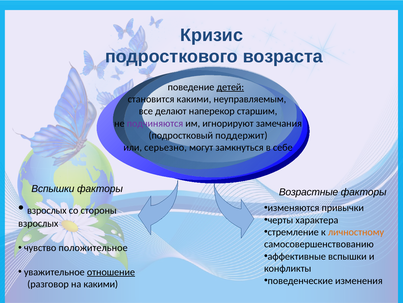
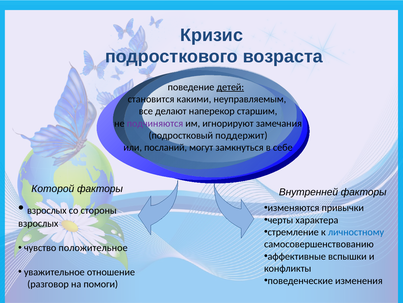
серьезно: серьезно -> посланий
Вспышки at (53, 188): Вспышки -> Которой
Возрастные: Возрастные -> Внутренней
личностному colour: orange -> blue
отношение underline: present -> none
на какими: какими -> помоги
